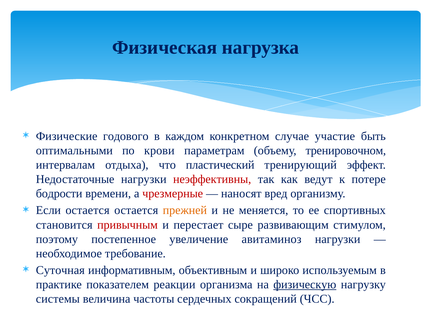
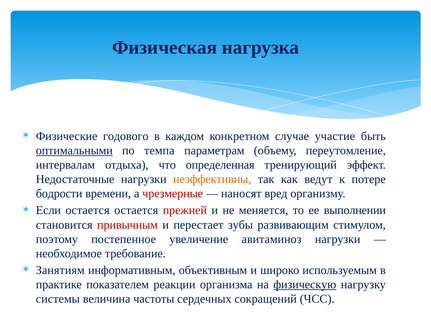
оптимальными underline: none -> present
крови: крови -> темпа
тренировочном: тренировочном -> переутомление
пластический: пластический -> определенная
неэффективны colour: red -> orange
прежней colour: orange -> red
спортивных: спортивных -> выполнении
сыре: сыре -> зубы
Суточная: Суточная -> Занятиям
